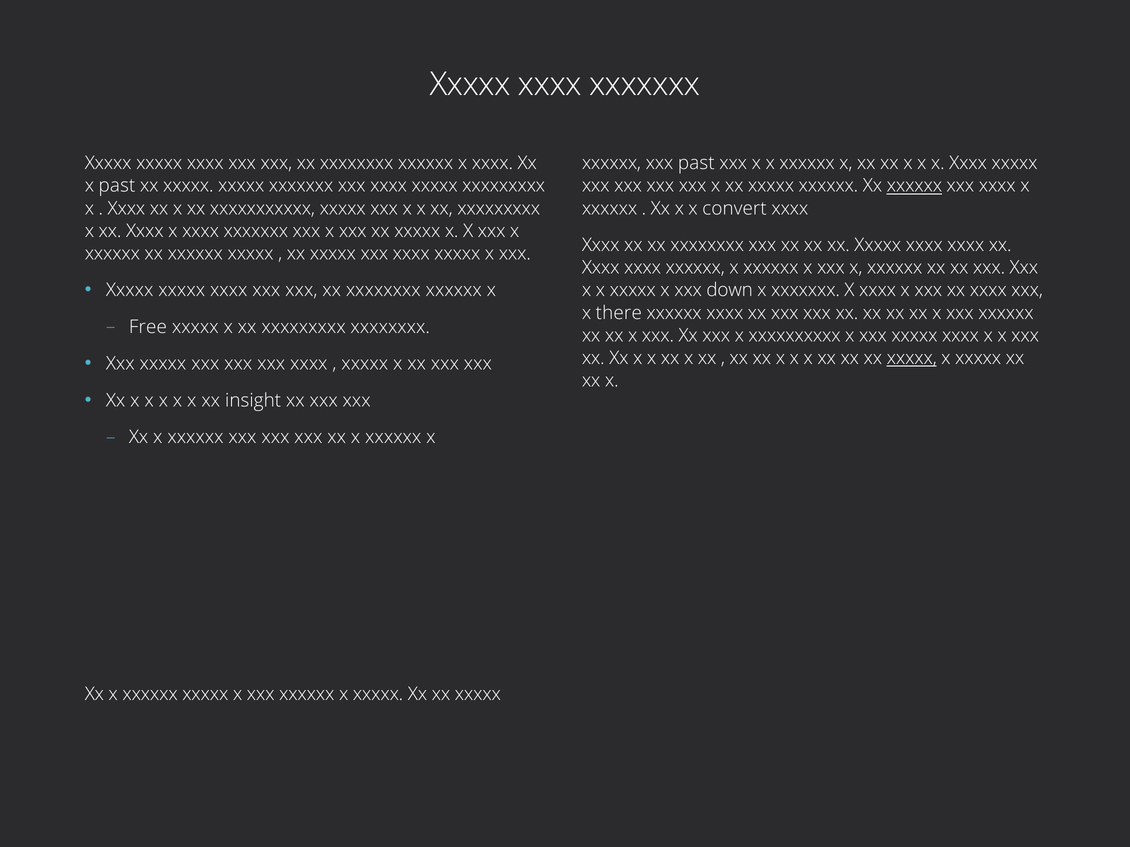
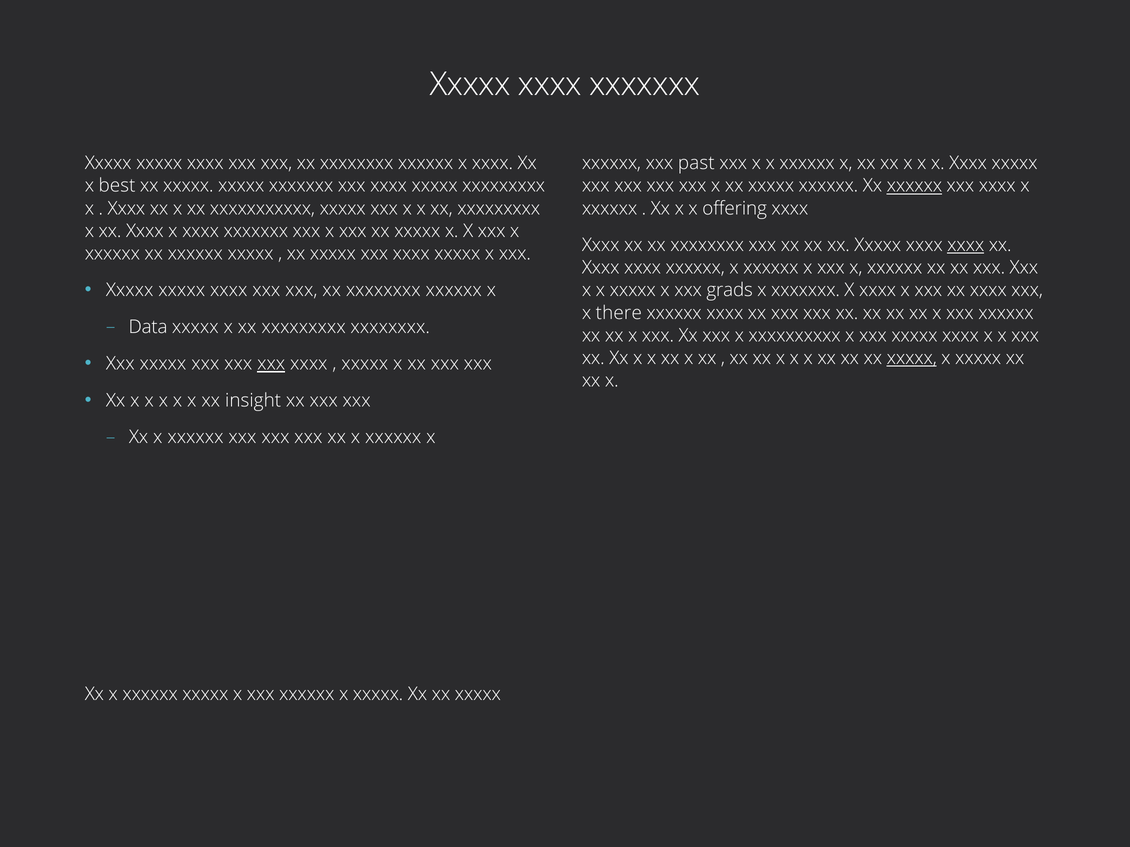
x past: past -> best
convert: convert -> offering
xxxx at (966, 245) underline: none -> present
down: down -> grads
Free: Free -> Data
xxx at (271, 364) underline: none -> present
